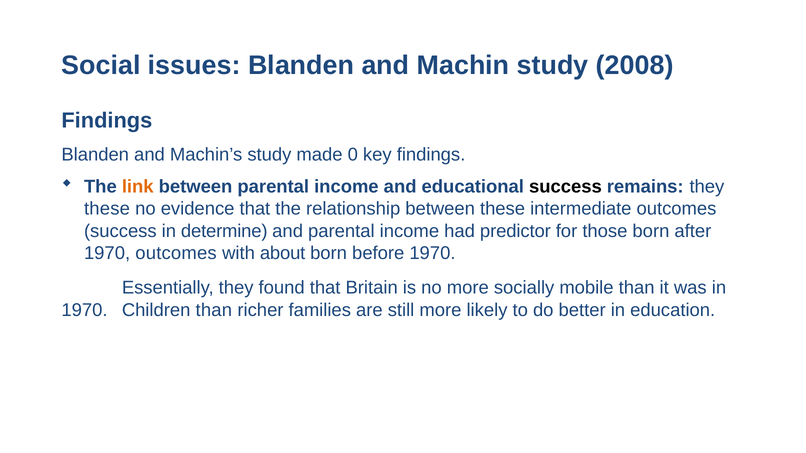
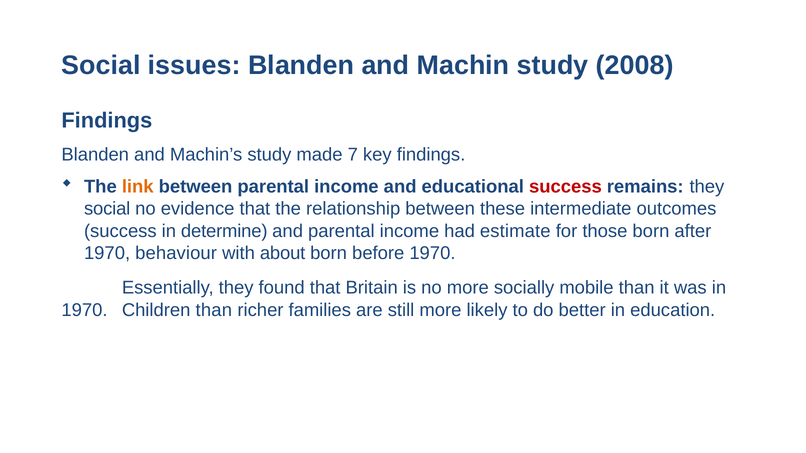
0: 0 -> 7
success at (565, 187) colour: black -> red
these at (107, 209): these -> social
predictor: predictor -> estimate
1970 outcomes: outcomes -> behaviour
